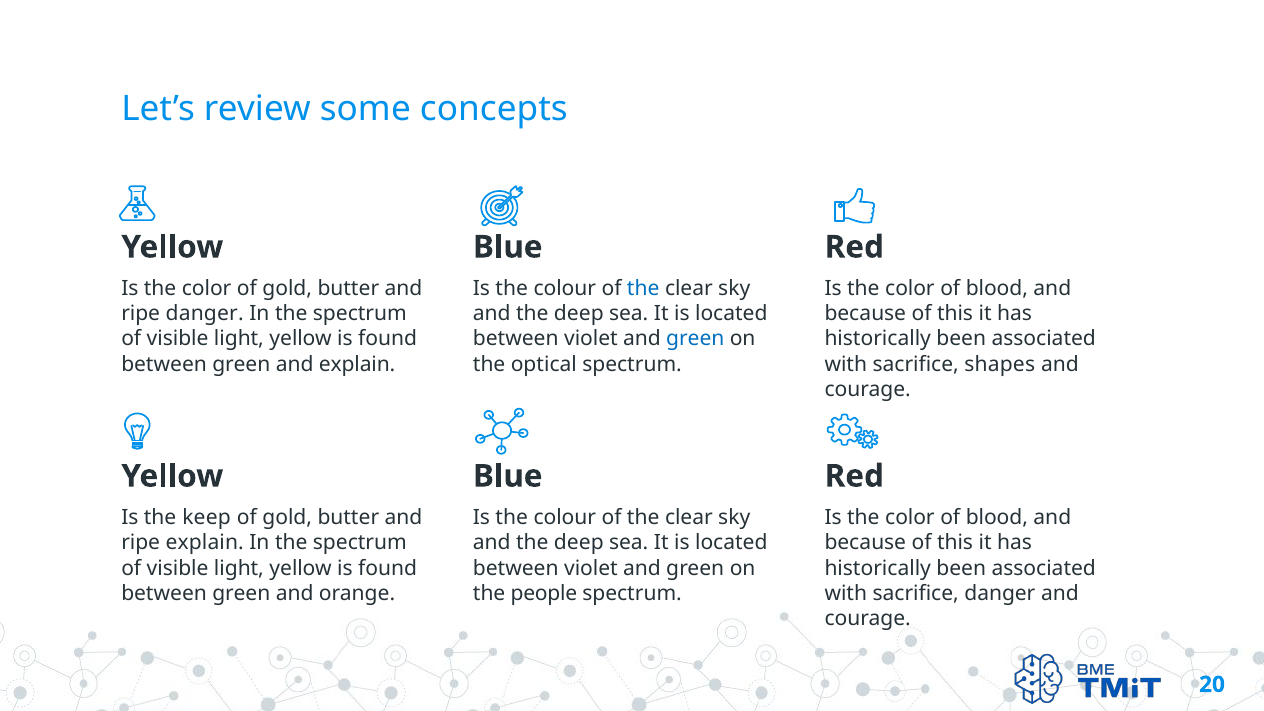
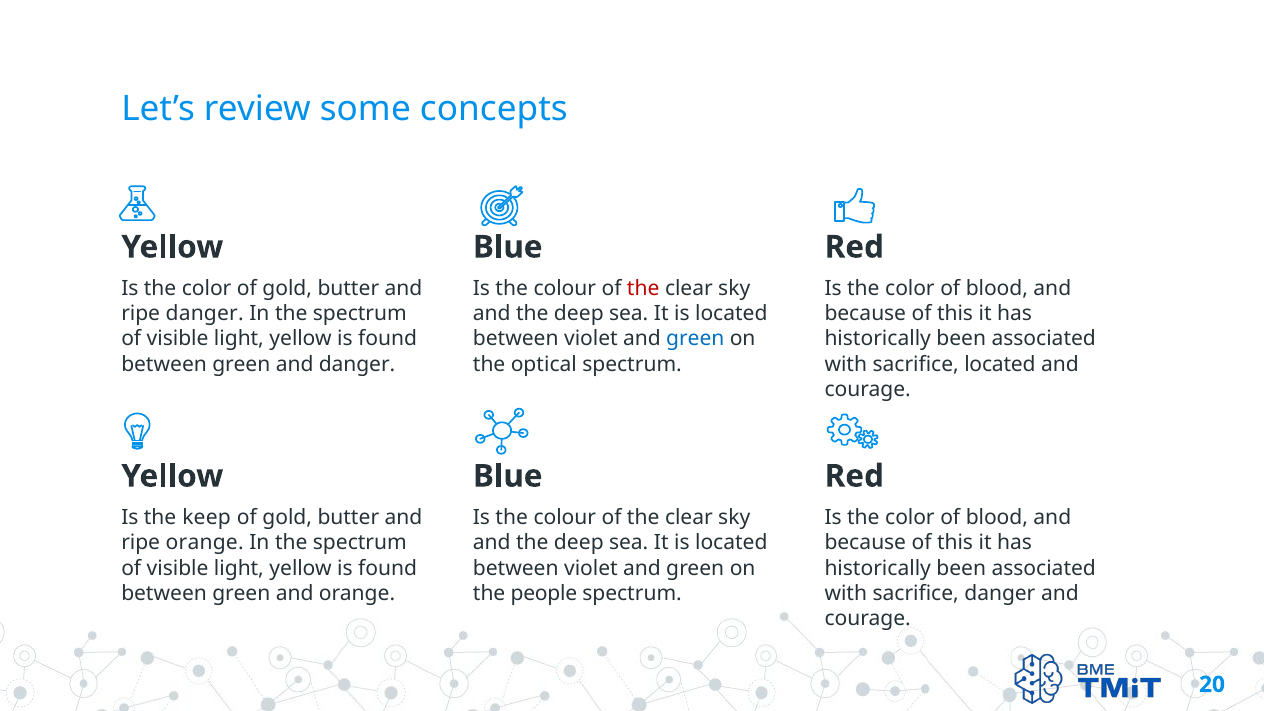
the at (643, 289) colour: blue -> red
and explain: explain -> danger
sacrifice shapes: shapes -> located
ripe explain: explain -> orange
